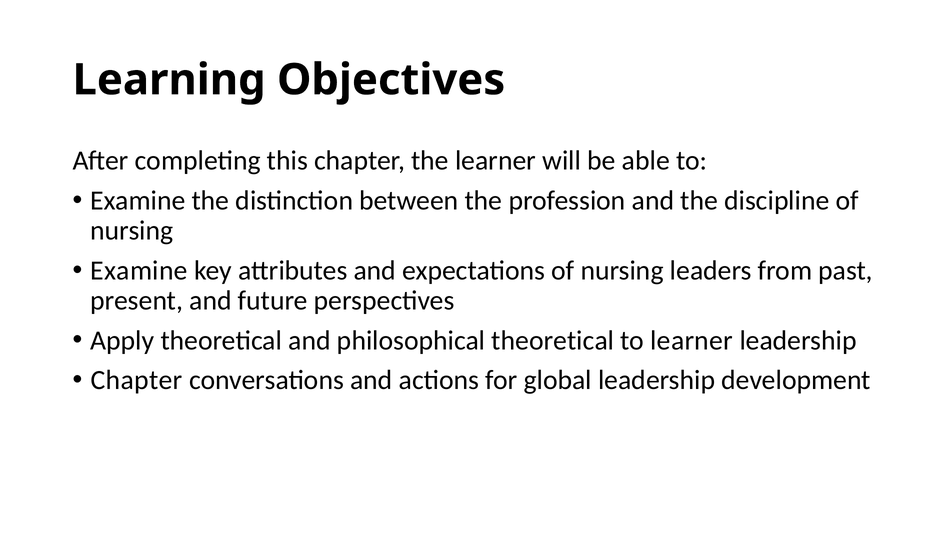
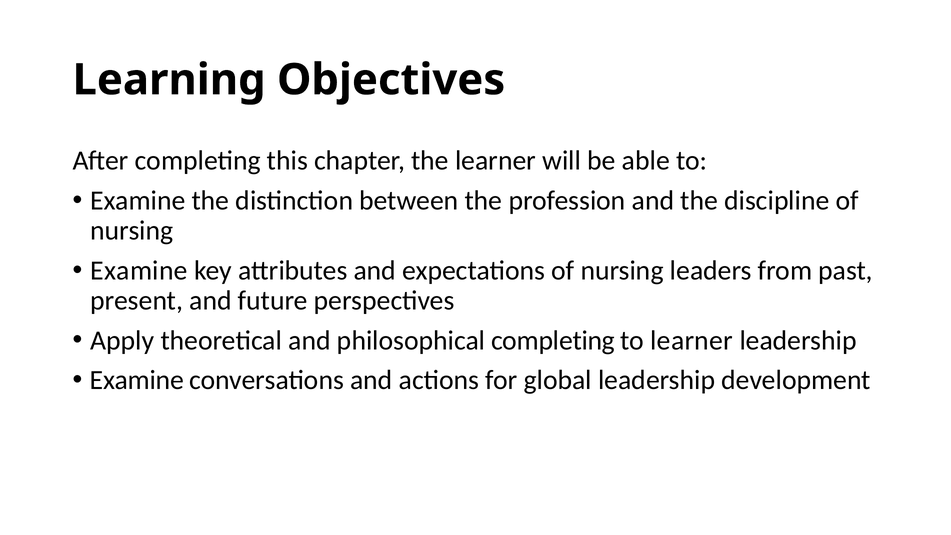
philosophical theoretical: theoretical -> completing
Chapter at (137, 380): Chapter -> Examine
